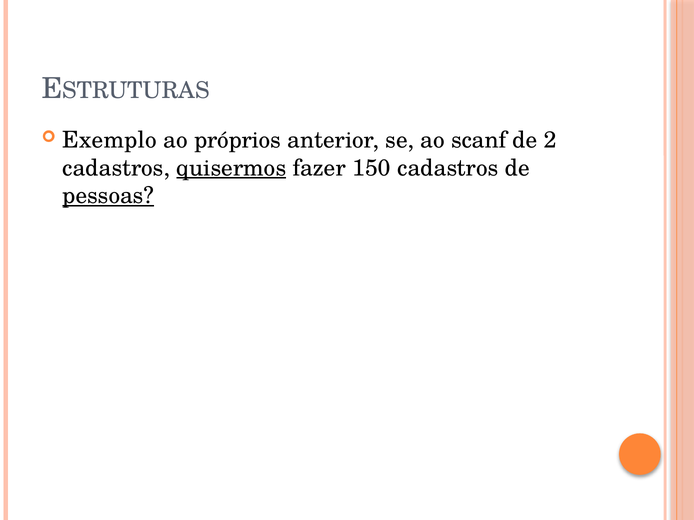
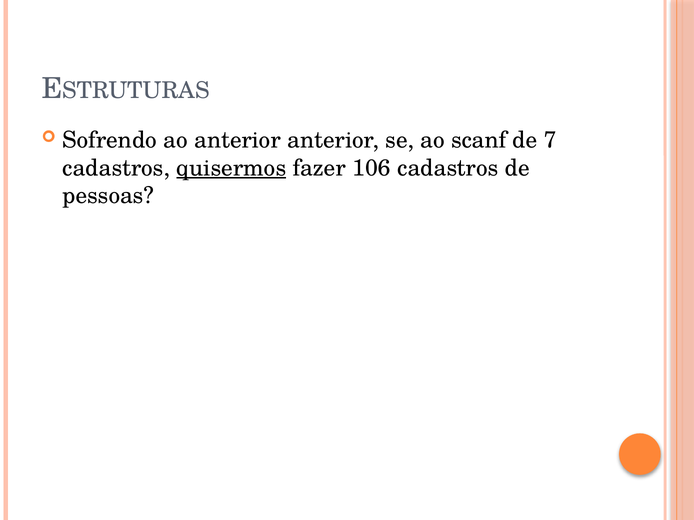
Exemplo: Exemplo -> Sofrendo
ao próprios: próprios -> anterior
2: 2 -> 7
150: 150 -> 106
pessoas underline: present -> none
